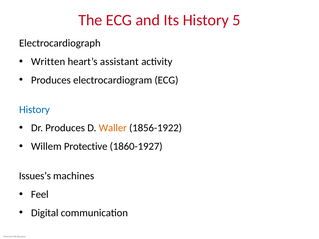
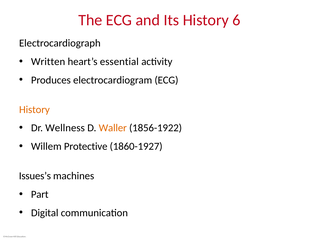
5: 5 -> 6
assistant: assistant -> essential
History at (34, 110) colour: blue -> orange
Dr Produces: Produces -> Wellness
Feel: Feel -> Part
